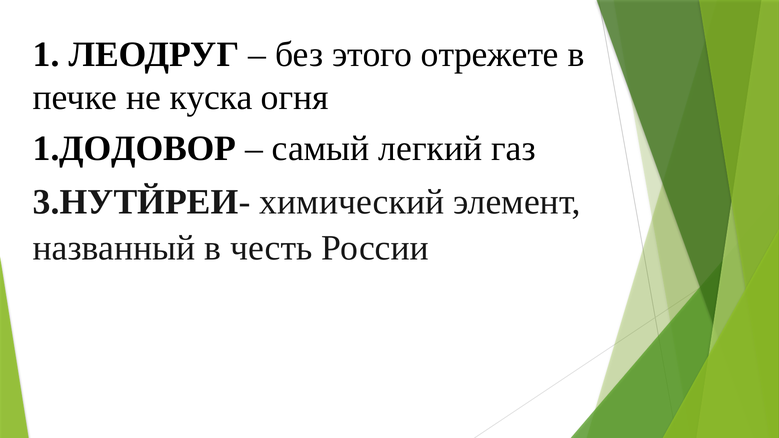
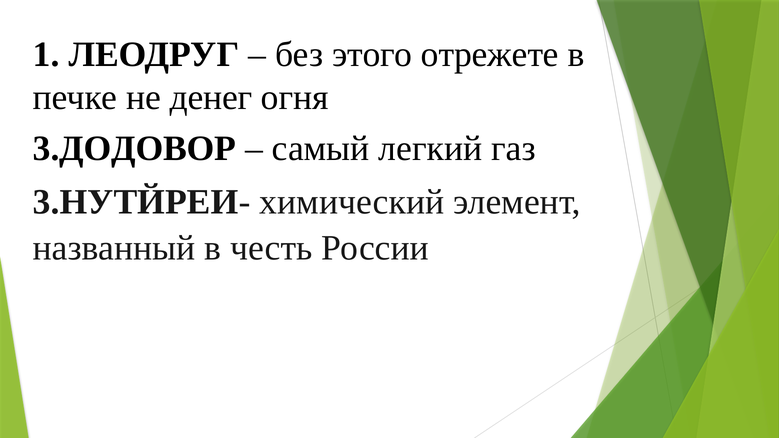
куска: куска -> денег
1.ДОДОВОР: 1.ДОДОВОР -> 3.ДОДОВОР
